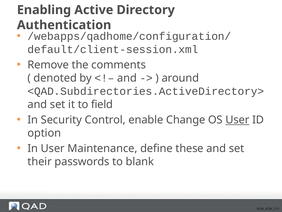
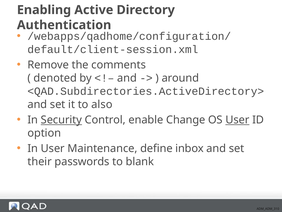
field: field -> also
Security underline: none -> present
these: these -> inbox
